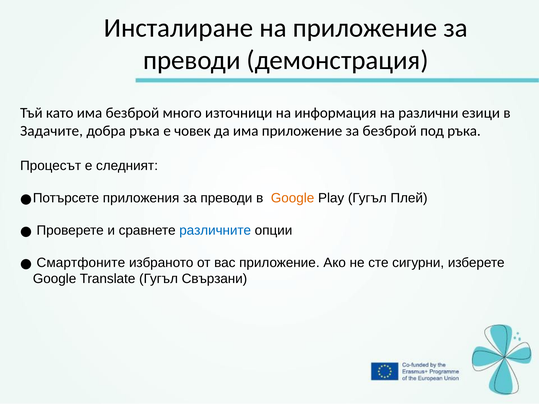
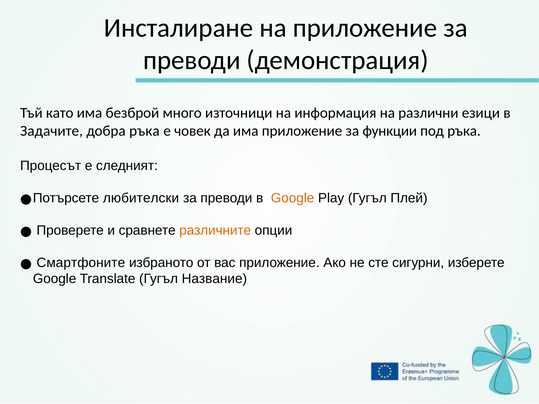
за безброй: безброй -> функции
приложения: приложения -> любителски
различните colour: blue -> orange
Свързани: Свързани -> Название
